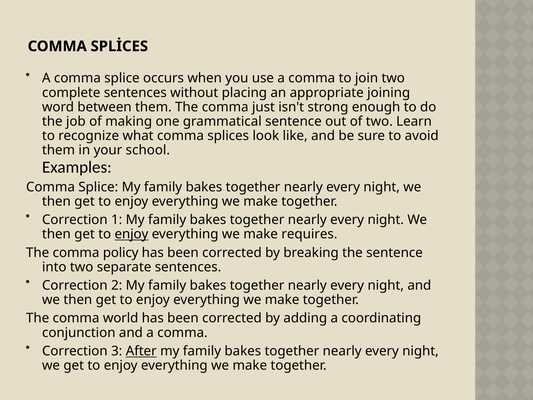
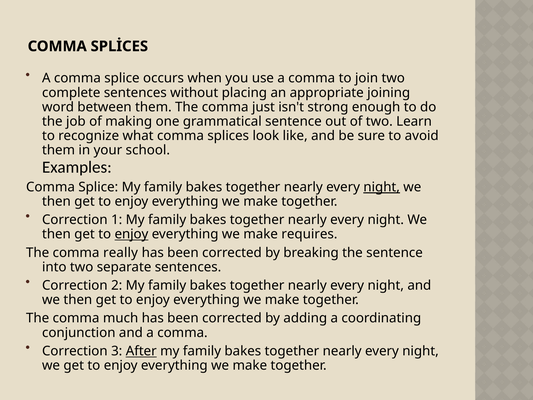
night at (382, 187) underline: none -> present
policy: policy -> really
world: world -> much
